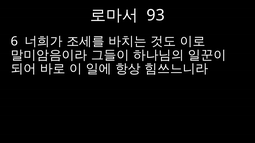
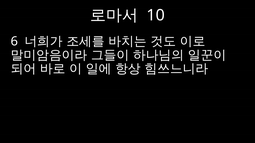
93: 93 -> 10
